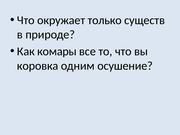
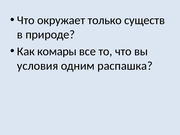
коровка: коровка -> условия
осушение: осушение -> распашка
